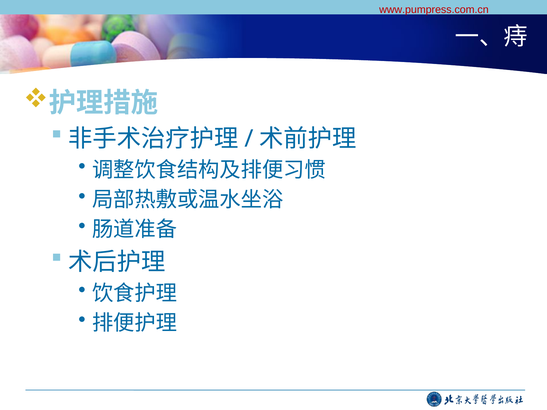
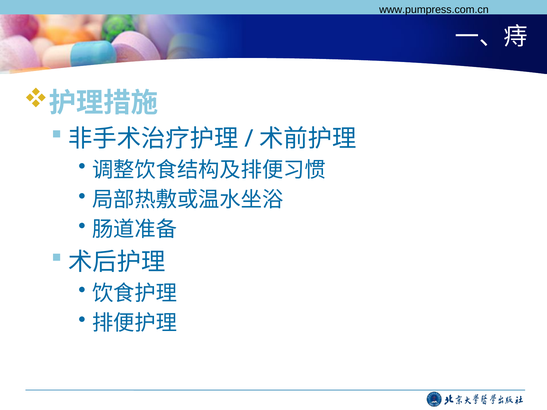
www.pumpress.com.cn colour: red -> black
